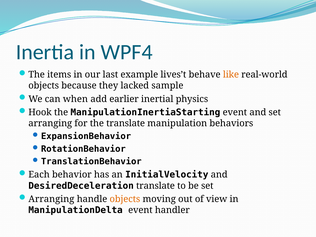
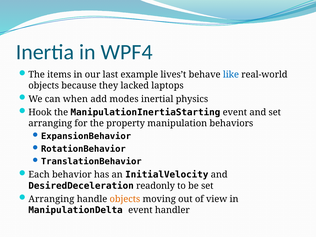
like colour: orange -> blue
sample: sample -> laptops
earlier: earlier -> modes
the translate: translate -> property
DesiredDeceleration translate: translate -> readonly
